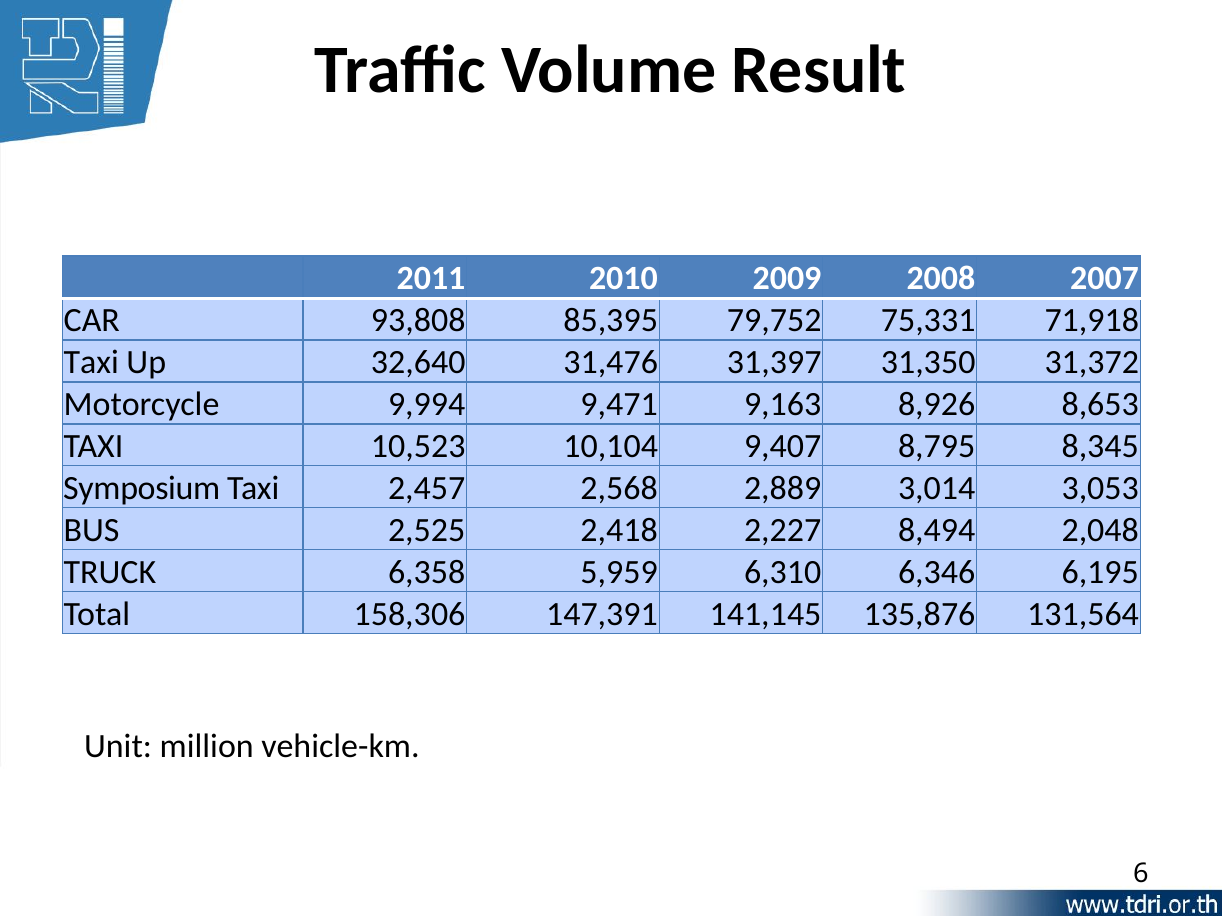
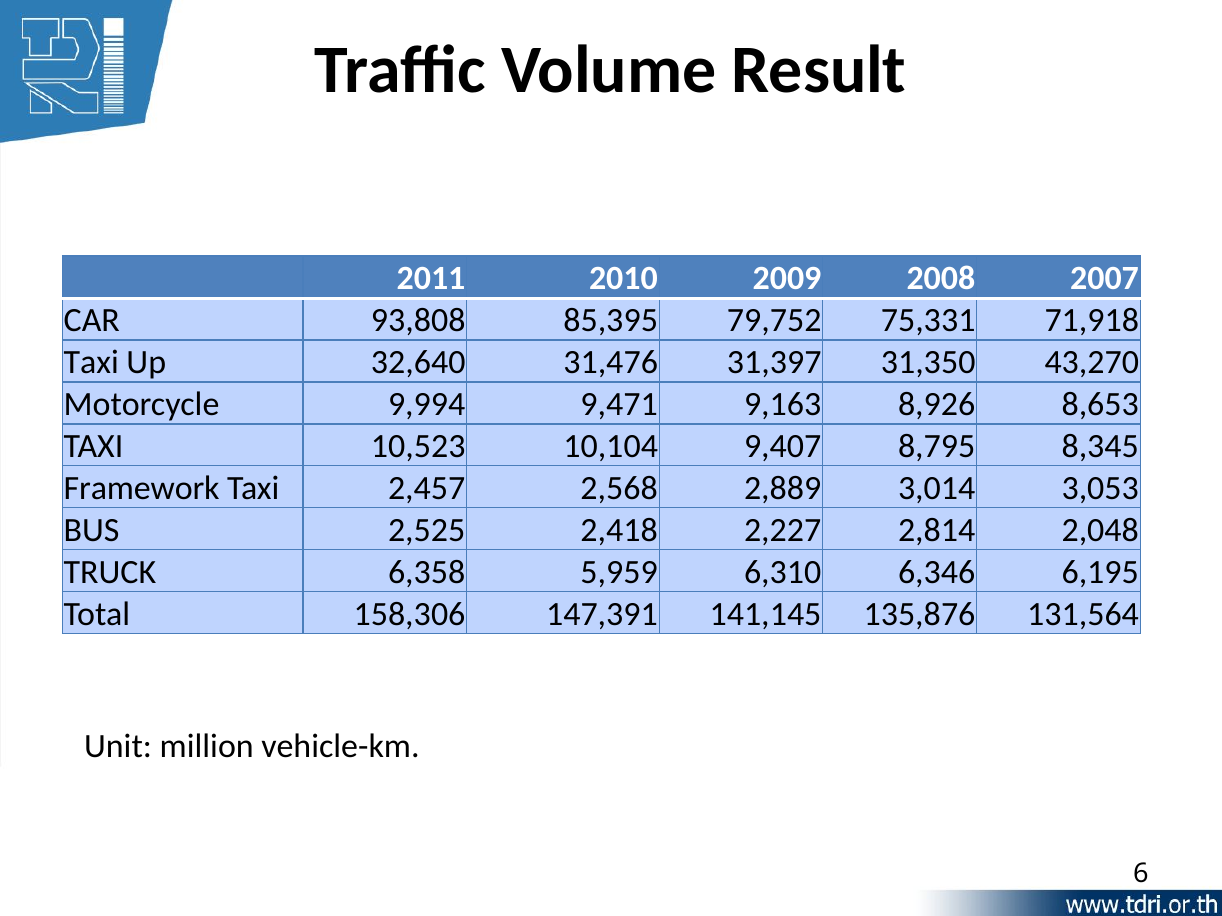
31,372: 31,372 -> 43,270
Symposium: Symposium -> Framework
8,494: 8,494 -> 2,814
